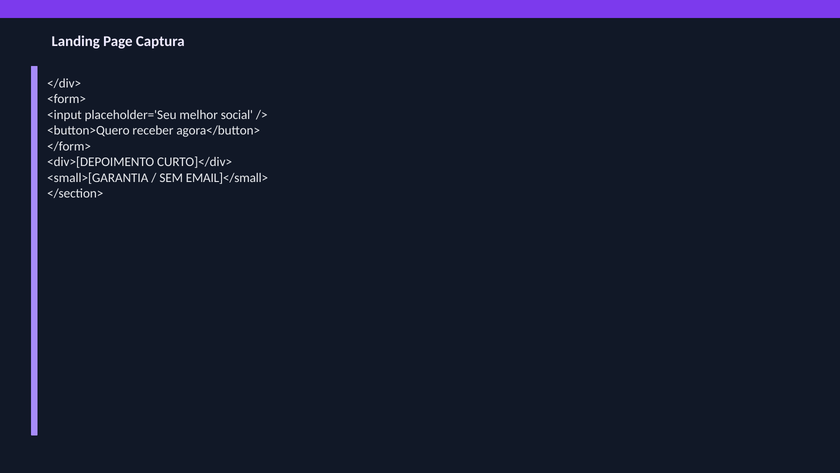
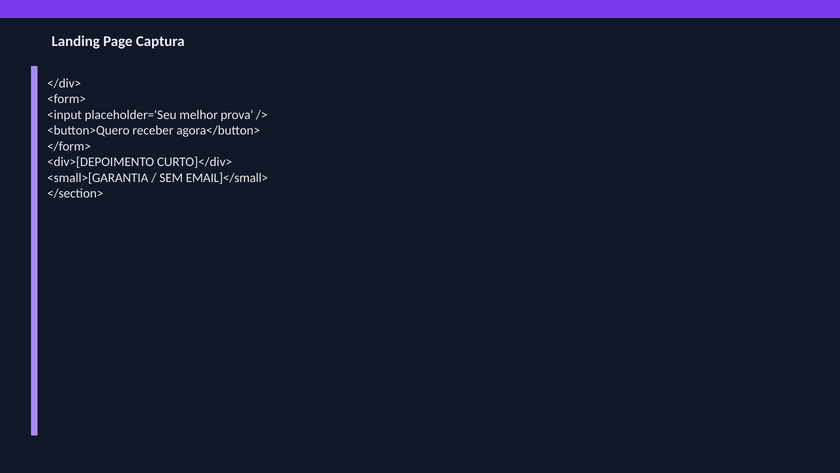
social: social -> prova
